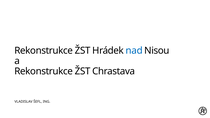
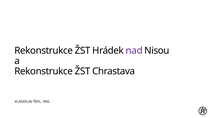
nad colour: blue -> purple
